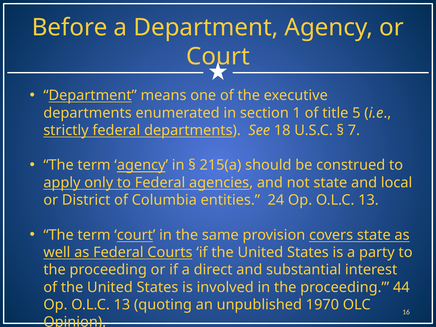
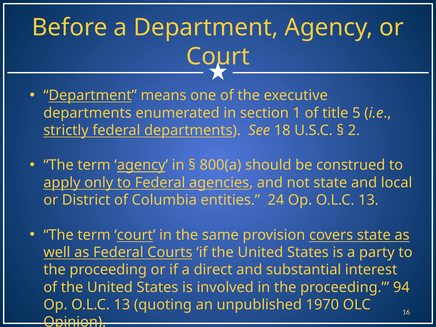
7: 7 -> 2
215(a: 215(a -> 800(a
44: 44 -> 94
